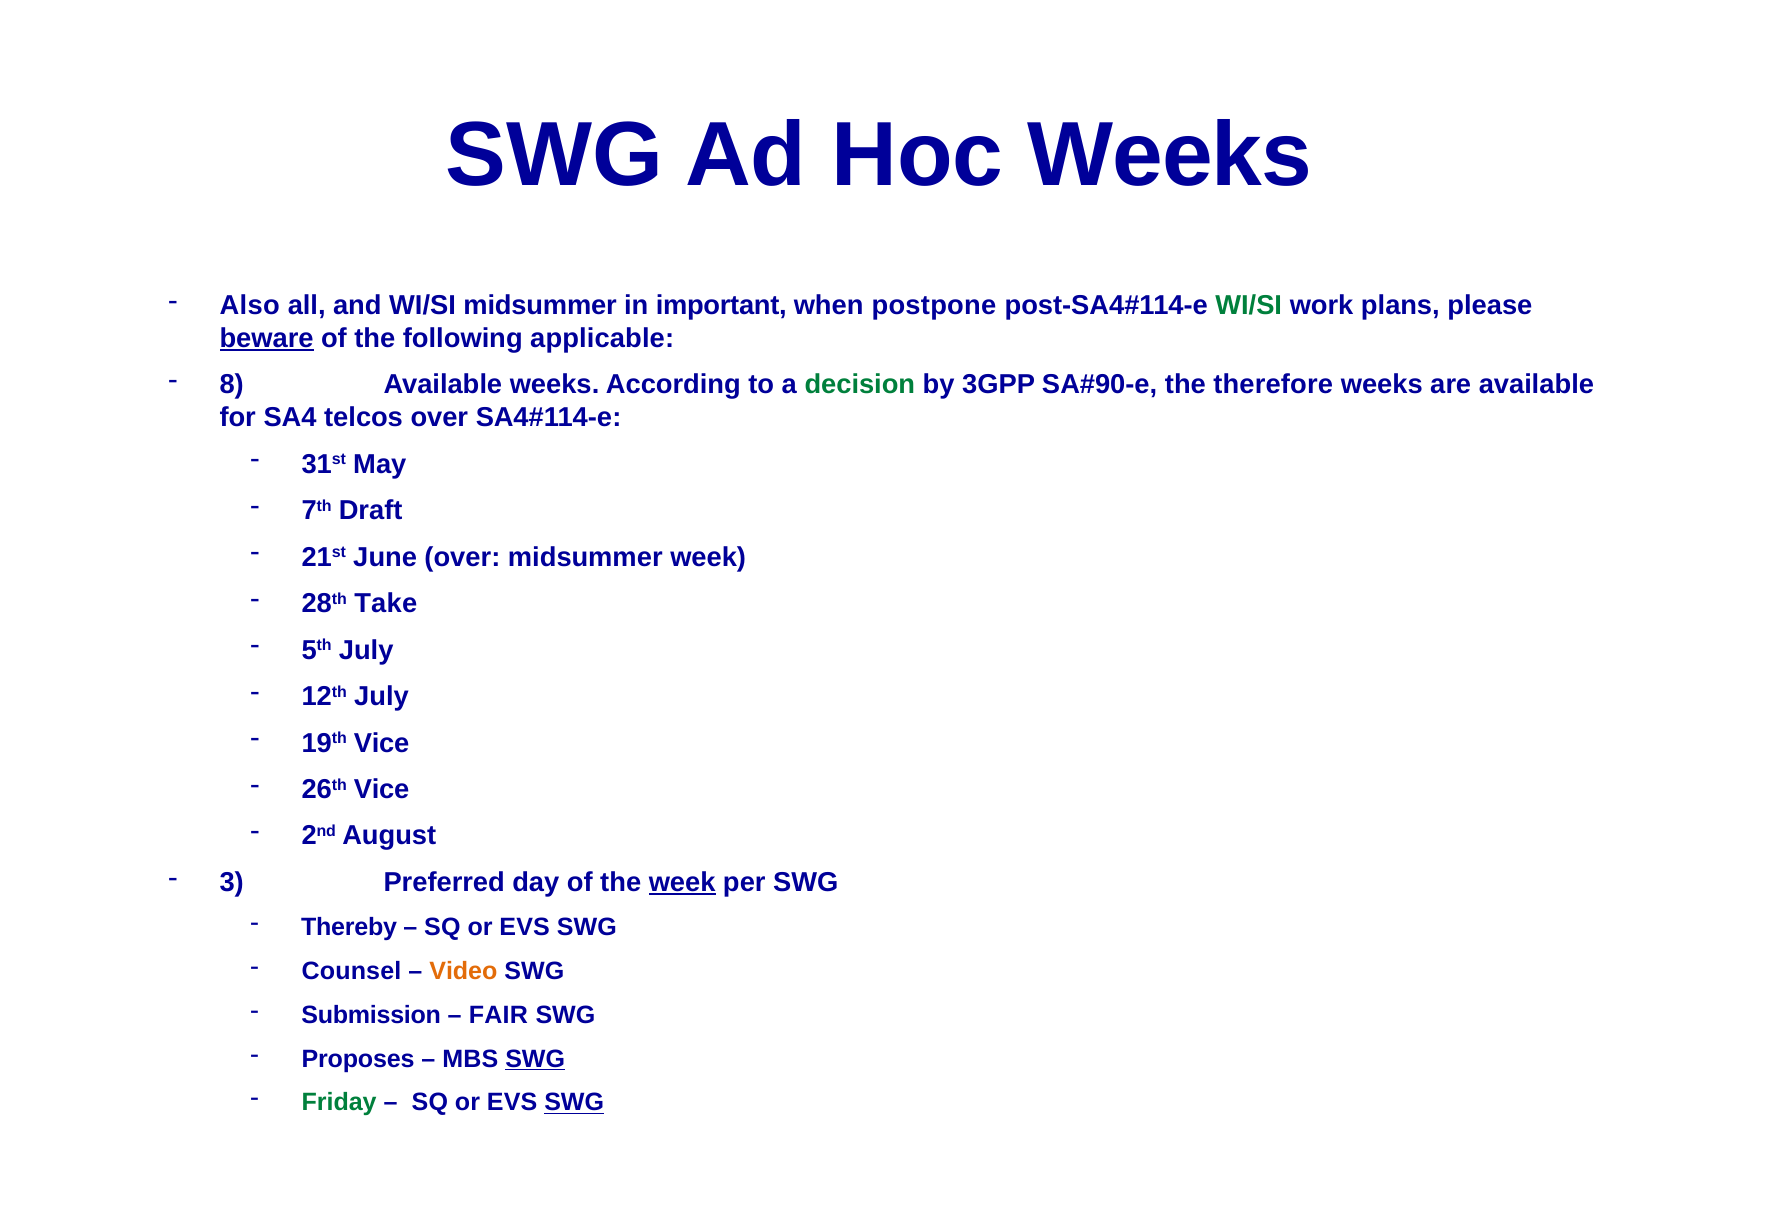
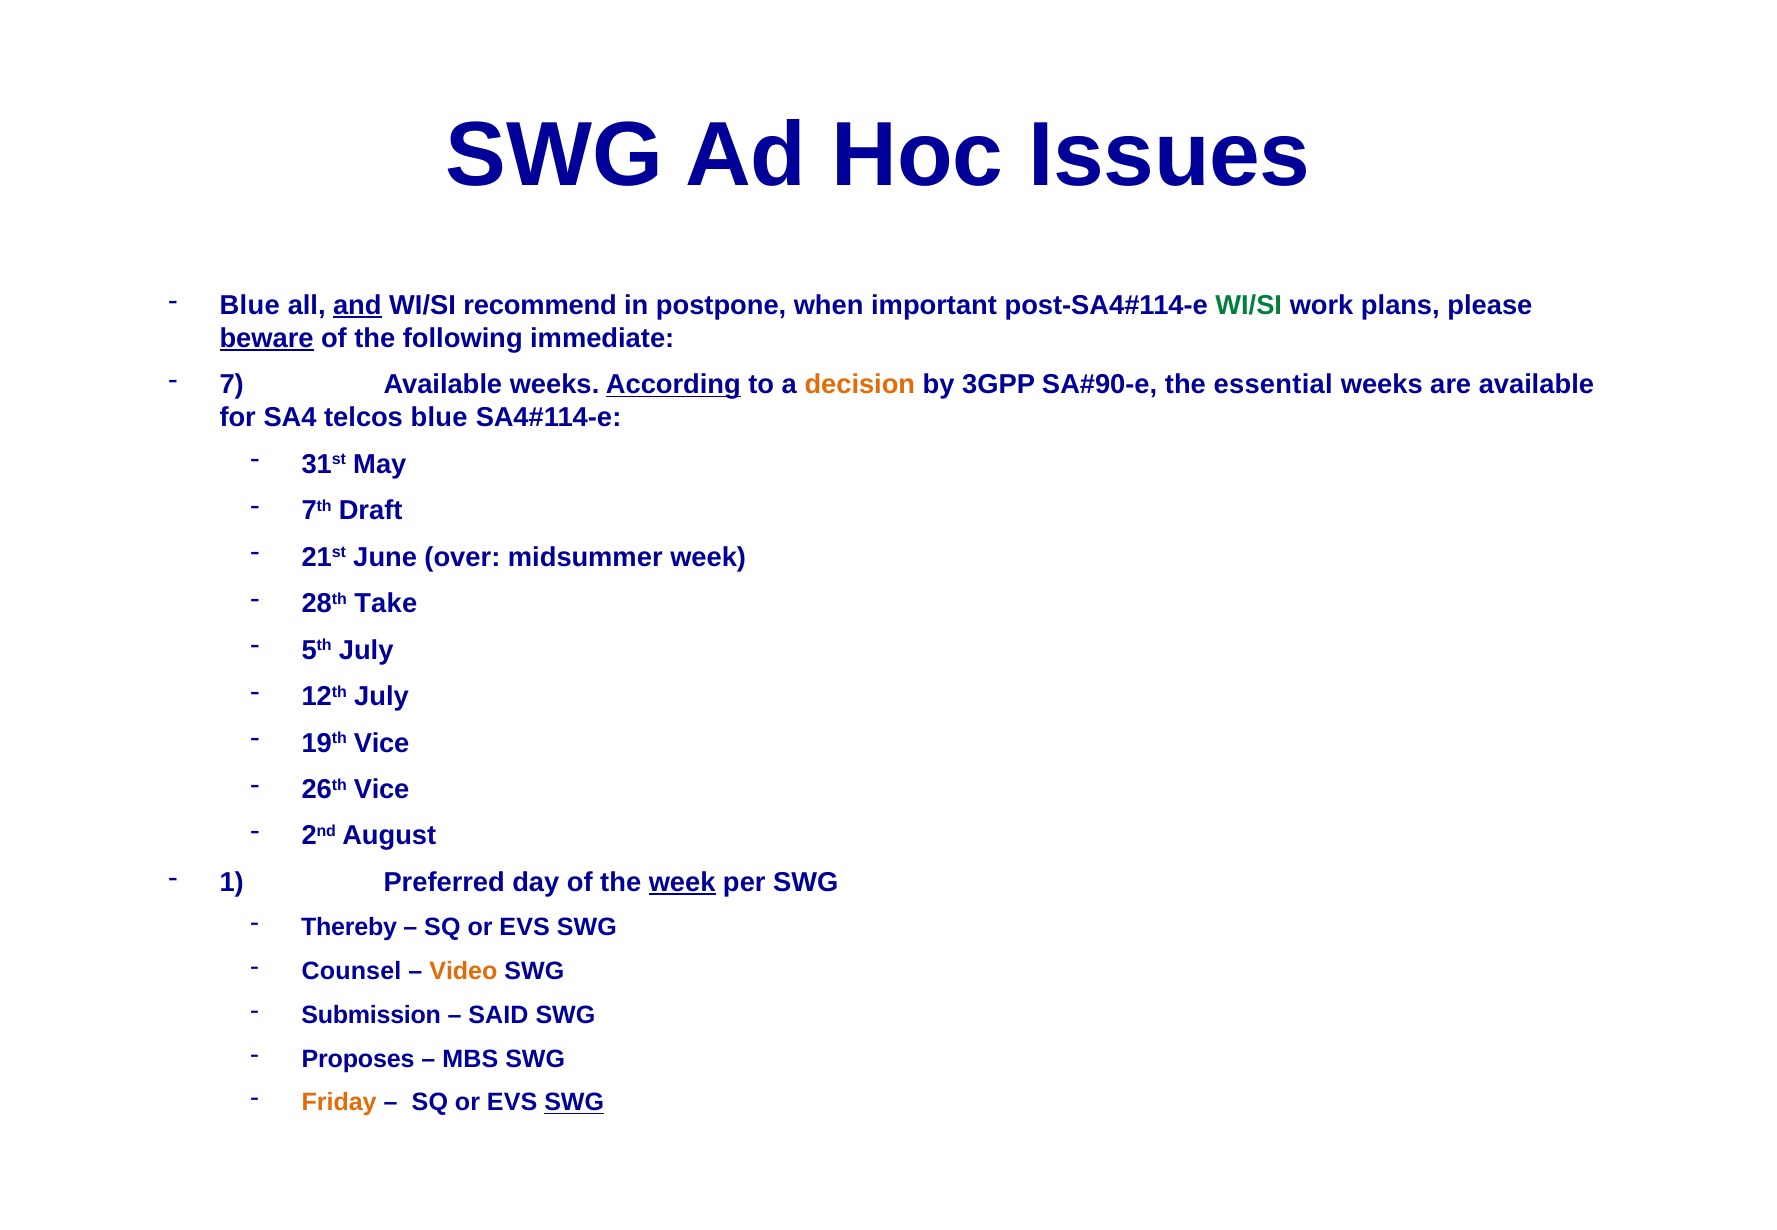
Hoc Weeks: Weeks -> Issues
Also at (250, 306): Also -> Blue
and underline: none -> present
WI/SI midsummer: midsummer -> recommend
important: important -> postpone
postpone: postpone -> important
applicable: applicable -> immediate
8: 8 -> 7
According underline: none -> present
decision colour: green -> orange
therefore: therefore -> essential
telcos over: over -> blue
3: 3 -> 1
FAIR: FAIR -> SAID
SWG at (535, 1059) underline: present -> none
Friday colour: green -> orange
